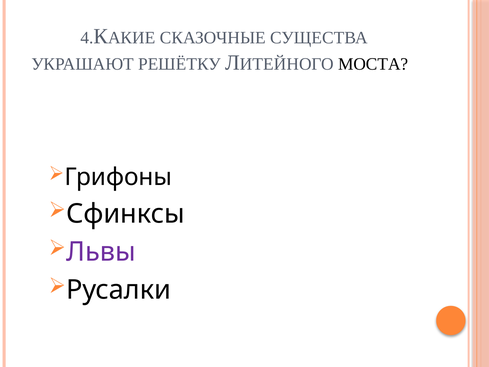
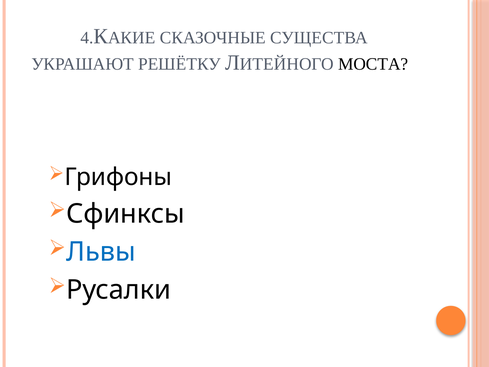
Львы colour: purple -> blue
